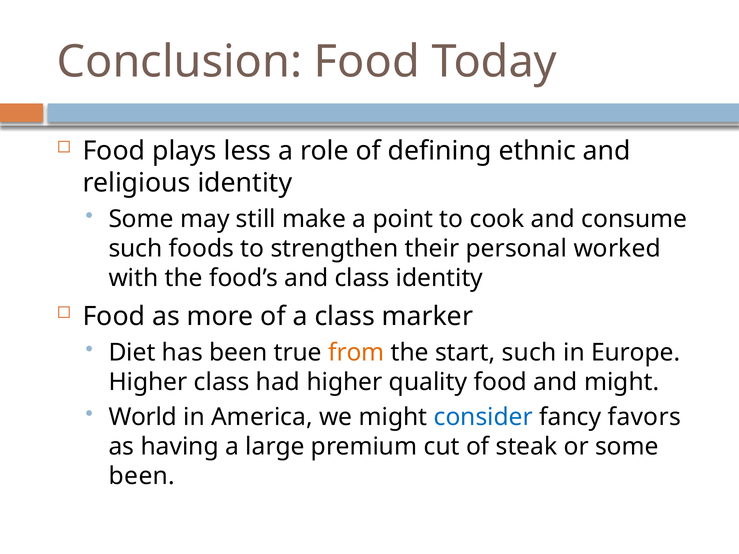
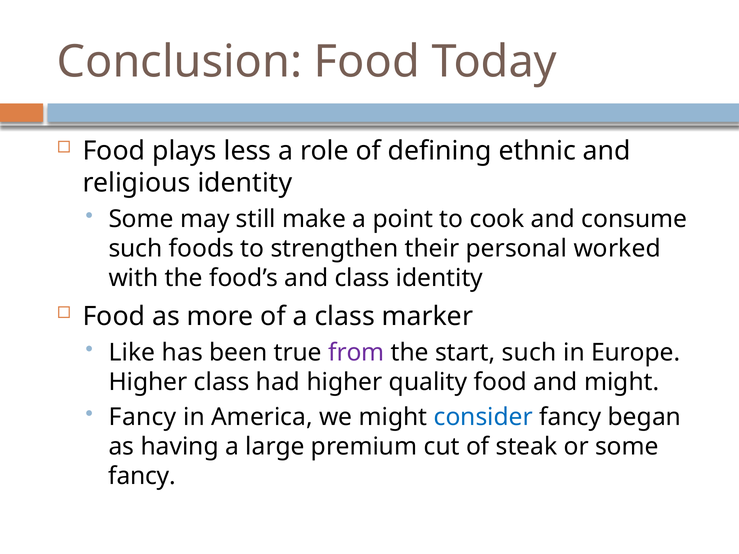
Diet: Diet -> Like
from colour: orange -> purple
World at (143, 417): World -> Fancy
favors: favors -> began
been at (142, 477): been -> fancy
